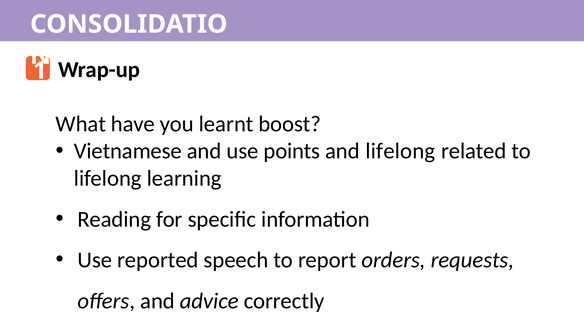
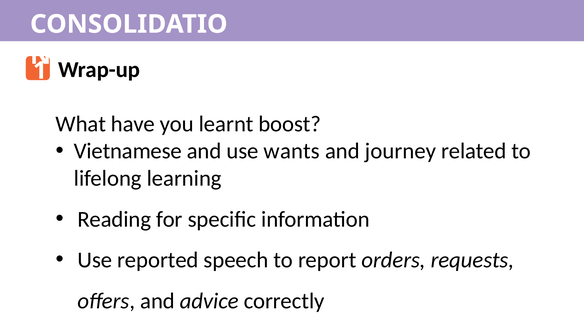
points: points -> wants
and lifelong: lifelong -> journey
